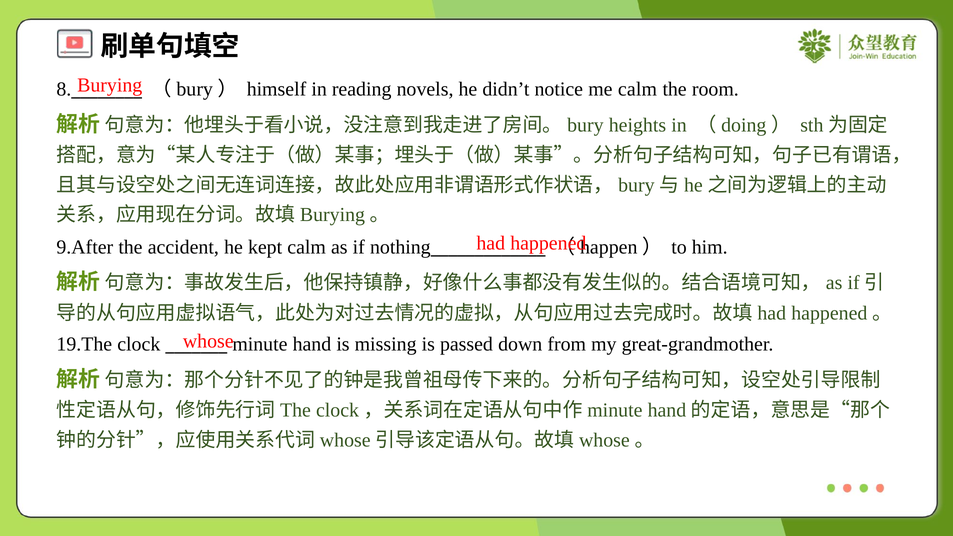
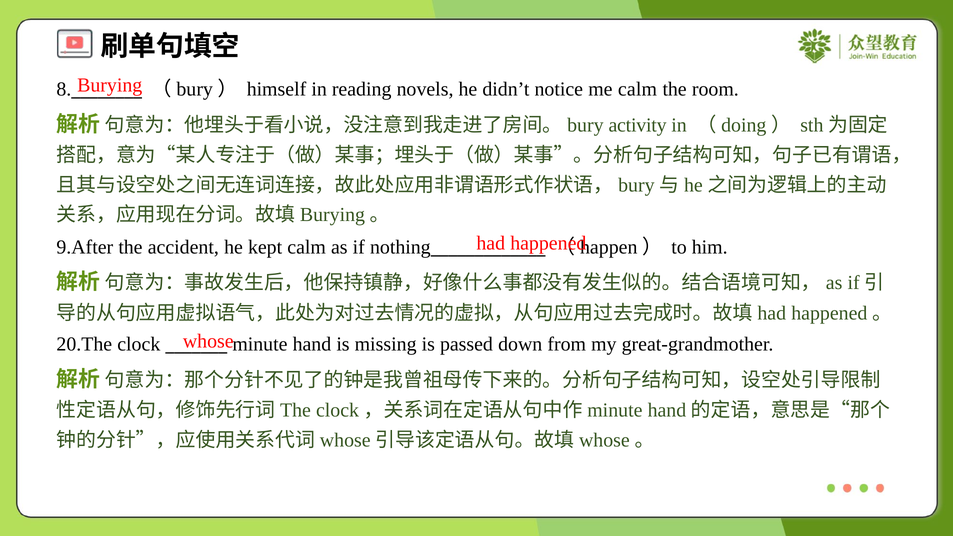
heights: heights -> activity
19.The: 19.The -> 20.The
